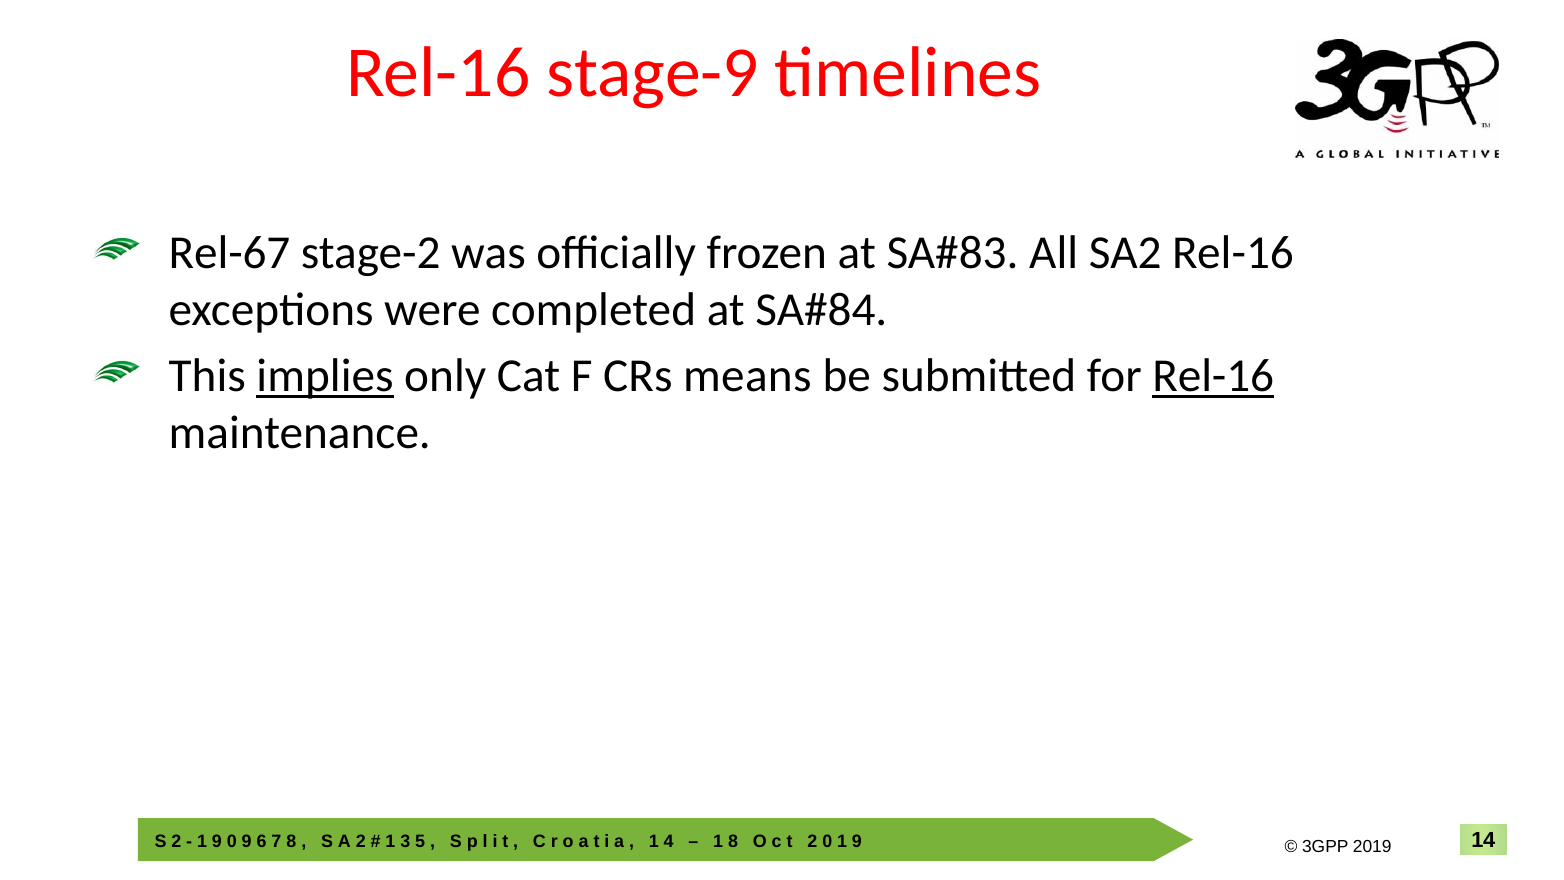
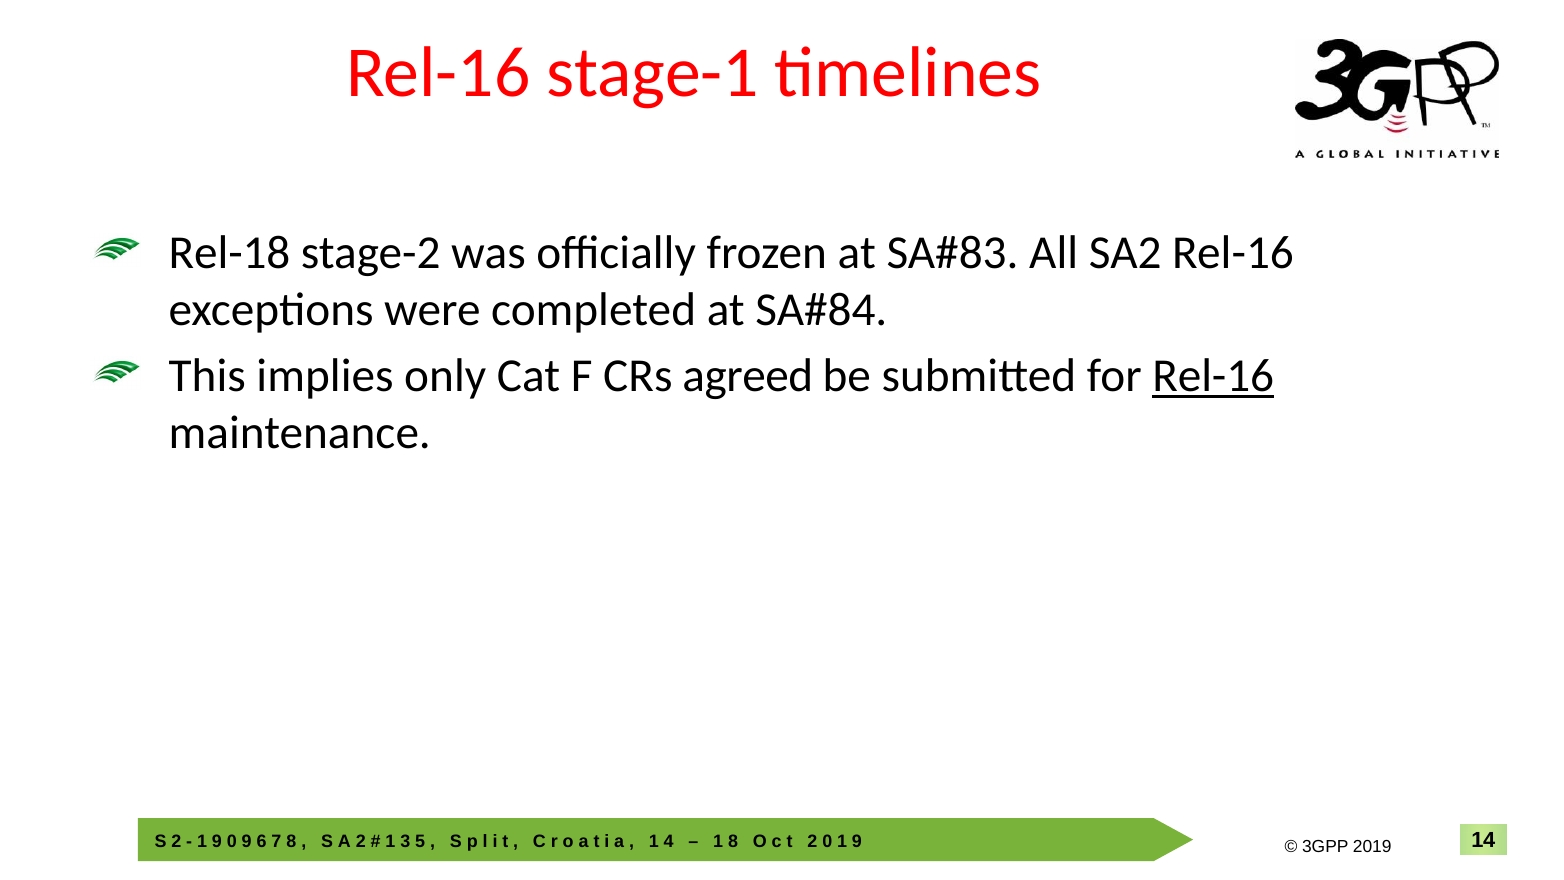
stage-9: stage-9 -> stage-1
Rel-67: Rel-67 -> Rel-18
implies underline: present -> none
means: means -> agreed
